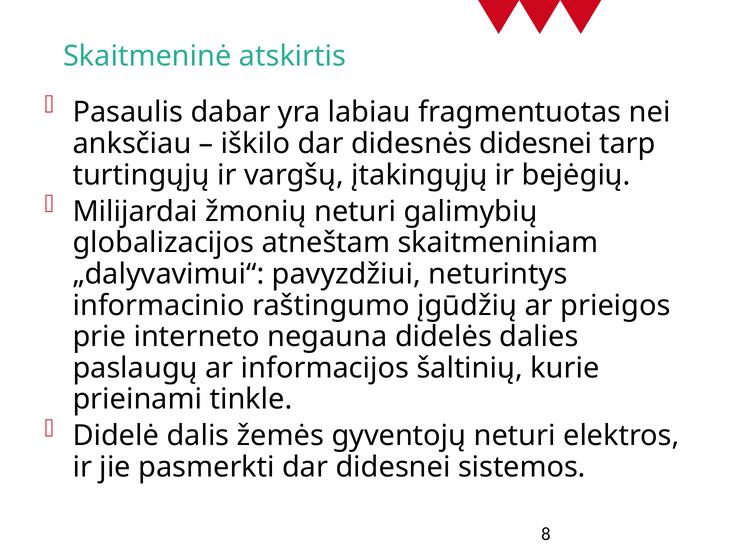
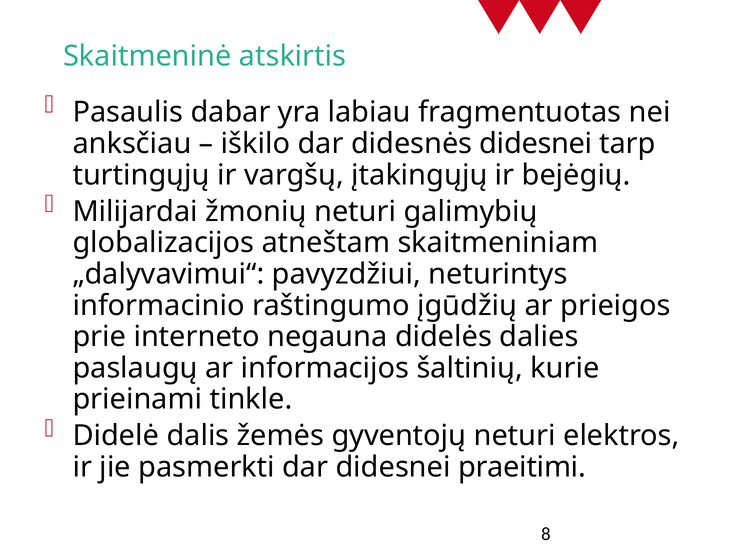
sistemos: sistemos -> praeitimi
